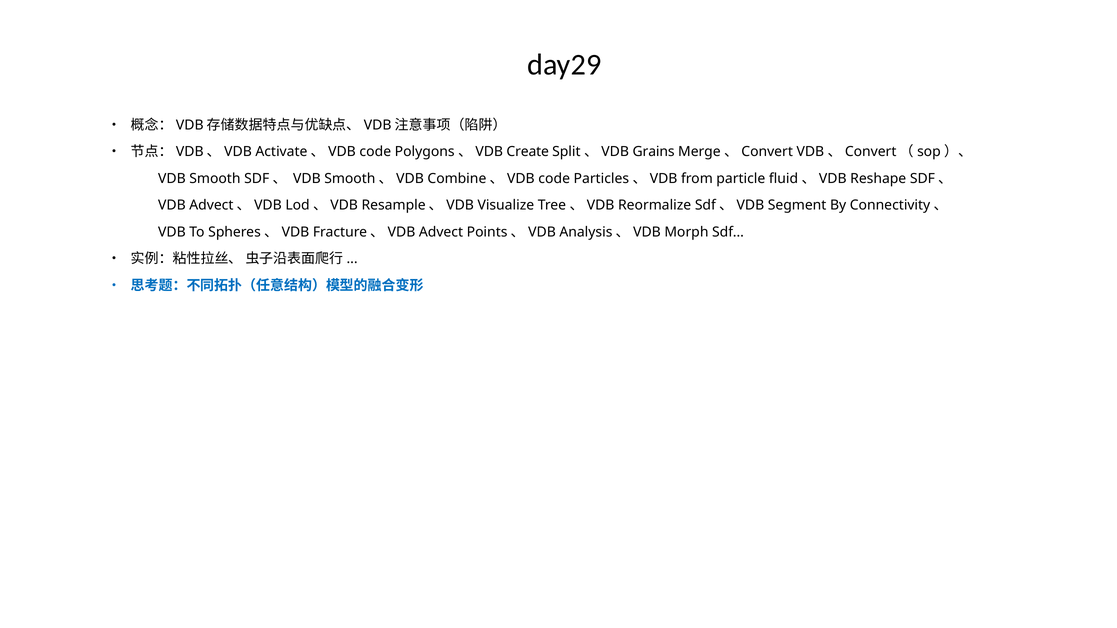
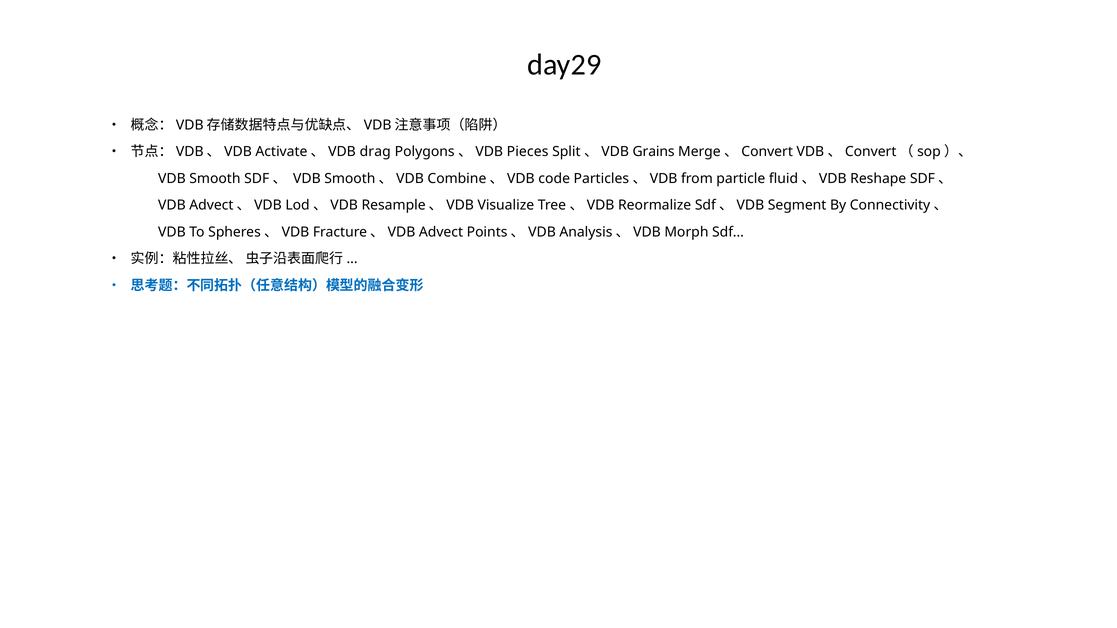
Activate、VDB code: code -> drag
Create: Create -> Pieces
